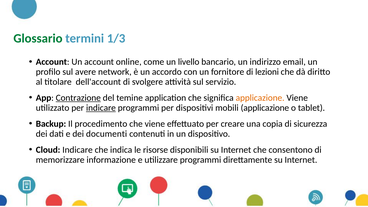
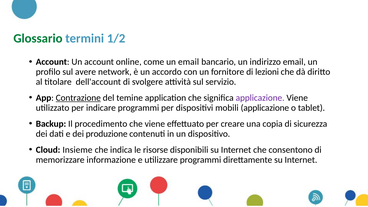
1/3: 1/3 -> 1/2
un livello: livello -> email
applicazione at (260, 98) colour: orange -> purple
indicare at (101, 108) underline: present -> none
documenti: documenti -> produzione
Cloud Indicare: Indicare -> Insieme
